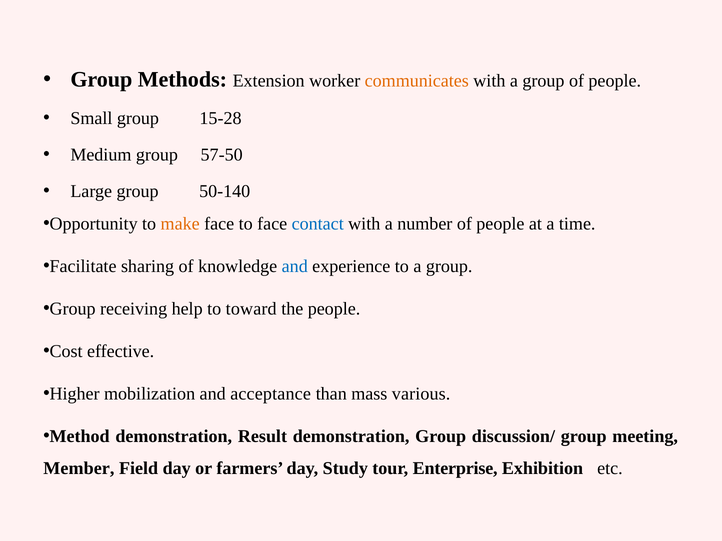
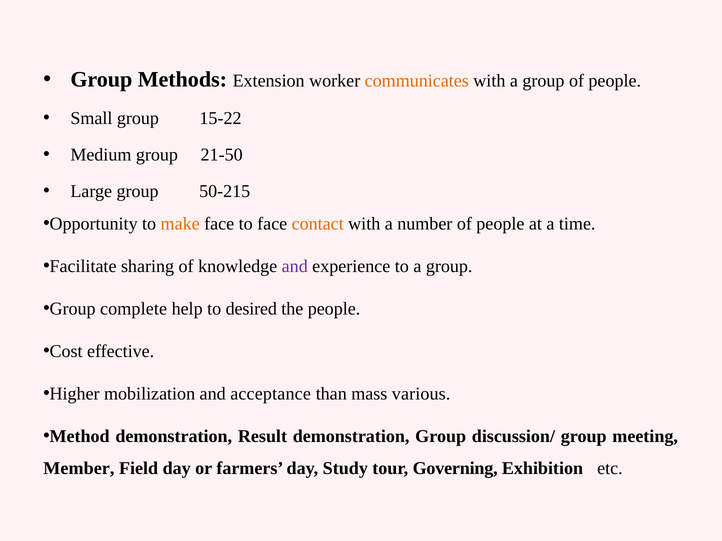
15-28: 15-28 -> 15-22
57-50: 57-50 -> 21-50
50-140: 50-140 -> 50-215
contact colour: blue -> orange
and at (295, 266) colour: blue -> purple
receiving: receiving -> complete
toward: toward -> desired
Enterprise: Enterprise -> Governing
